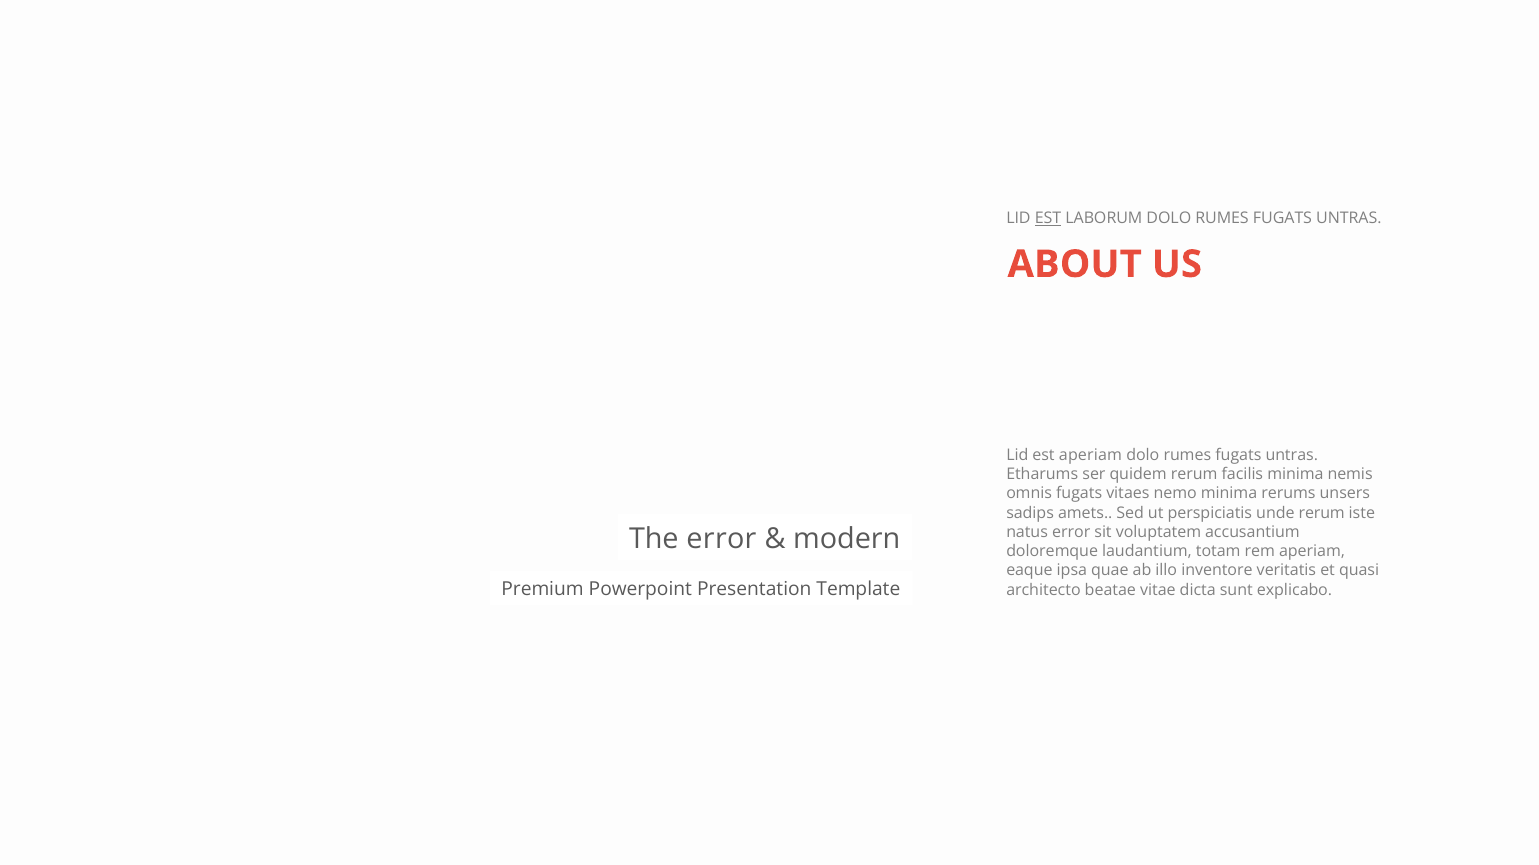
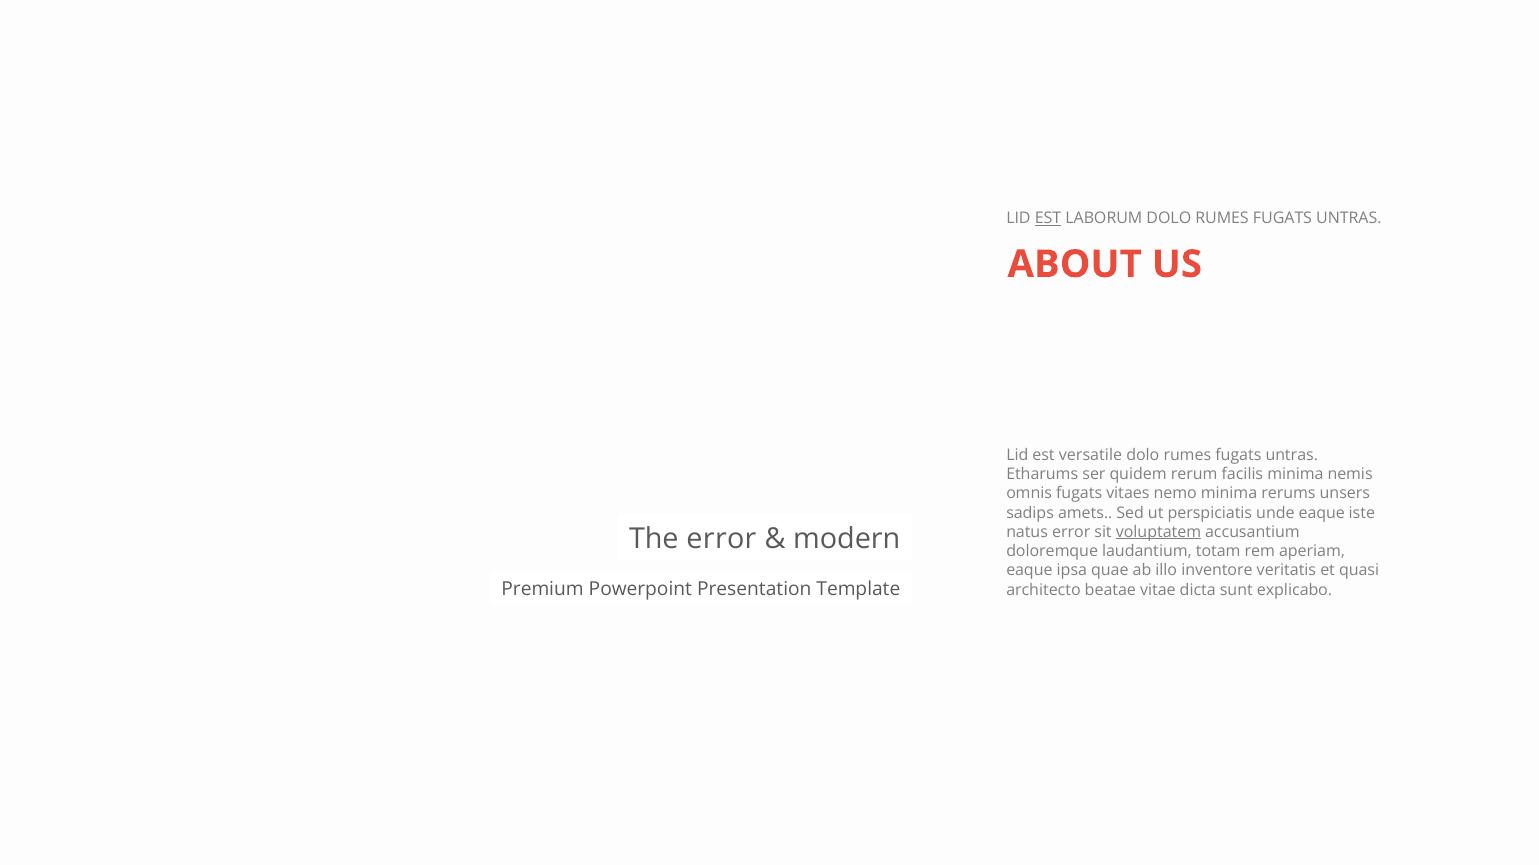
est aperiam: aperiam -> versatile
unde rerum: rerum -> eaque
voluptatem underline: none -> present
